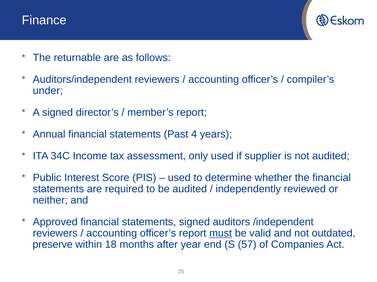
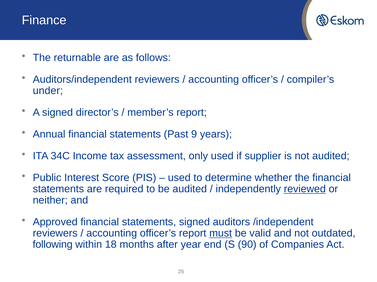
4: 4 -> 9
reviewed underline: none -> present
preserve: preserve -> following
57: 57 -> 90
